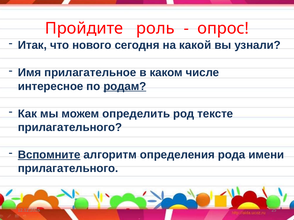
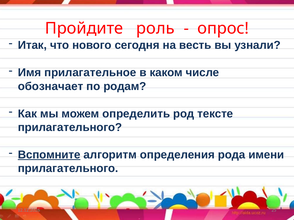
какой: какой -> весть
интересное: интересное -> обозначает
родам underline: present -> none
